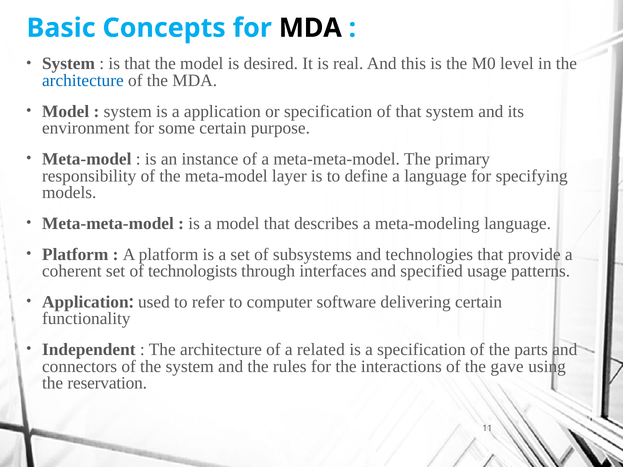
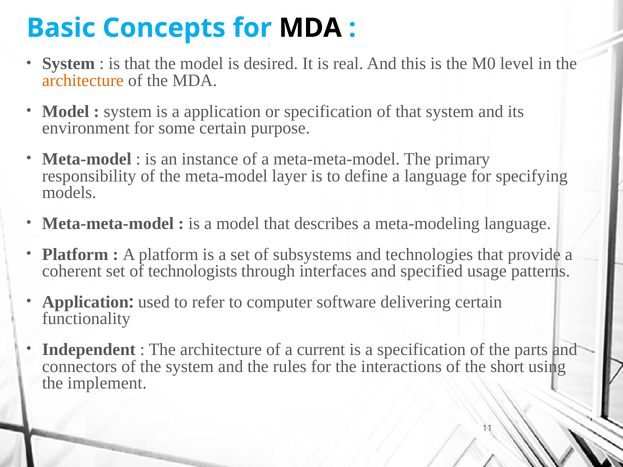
architecture at (83, 81) colour: blue -> orange
related: related -> current
gave: gave -> short
reservation: reservation -> implement
